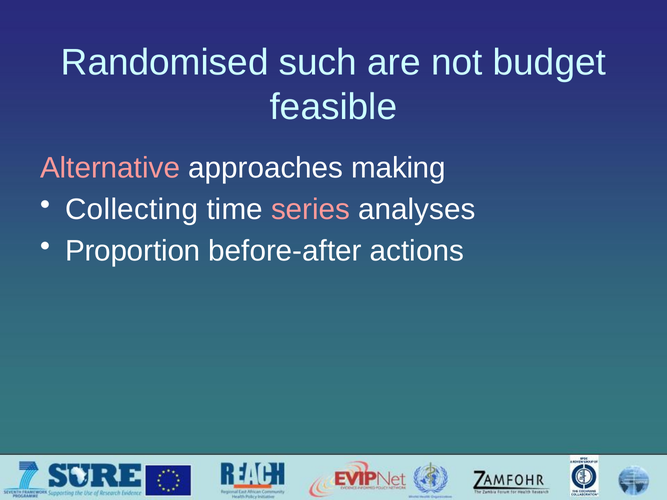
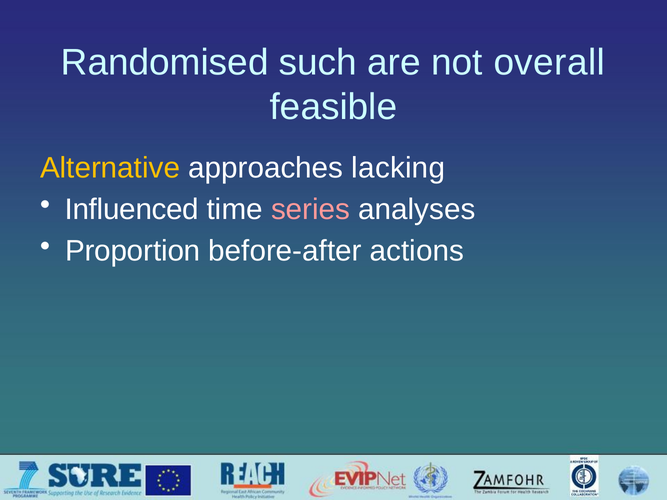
budget: budget -> overall
Alternative colour: pink -> yellow
making: making -> lacking
Collecting: Collecting -> Influenced
